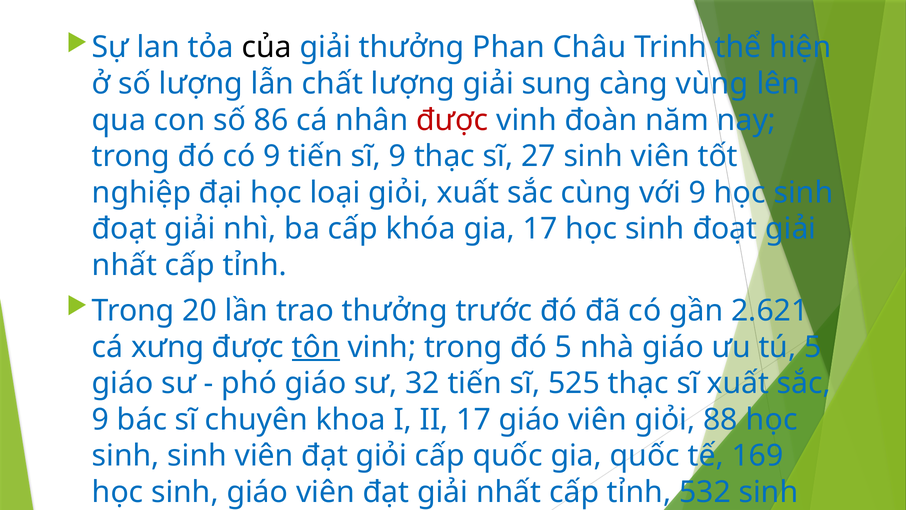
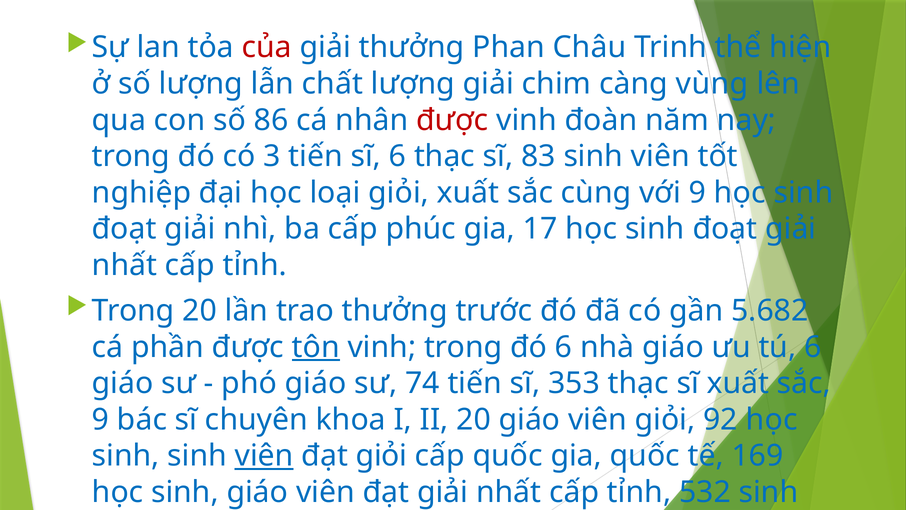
của colour: black -> red
sung: sung -> chim
có 9: 9 -> 3
sĩ 9: 9 -> 6
27: 27 -> 83
khóa: khóa -> phúc
2.621: 2.621 -> 5.682
xưng: xưng -> phần
đó 5: 5 -> 6
tú 5: 5 -> 6
32: 32 -> 74
525: 525 -> 353
II 17: 17 -> 20
88: 88 -> 92
viên at (264, 456) underline: none -> present
